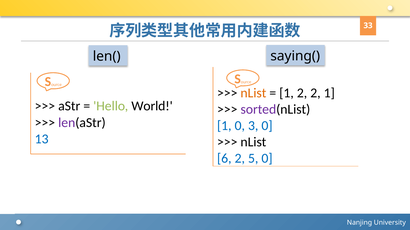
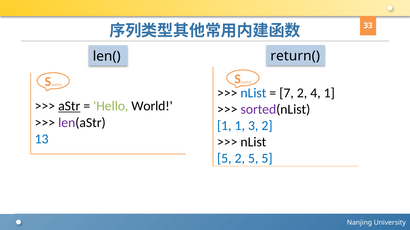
saying(: saying( -> return(
nList at (253, 93) colour: orange -> blue
1 at (287, 93): 1 -> 7
2 2: 2 -> 4
aStr underline: none -> present
1 0: 0 -> 1
3 0: 0 -> 2
6 at (224, 159): 6 -> 5
5 0: 0 -> 5
